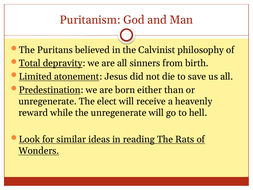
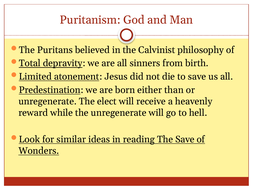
The Rats: Rats -> Save
